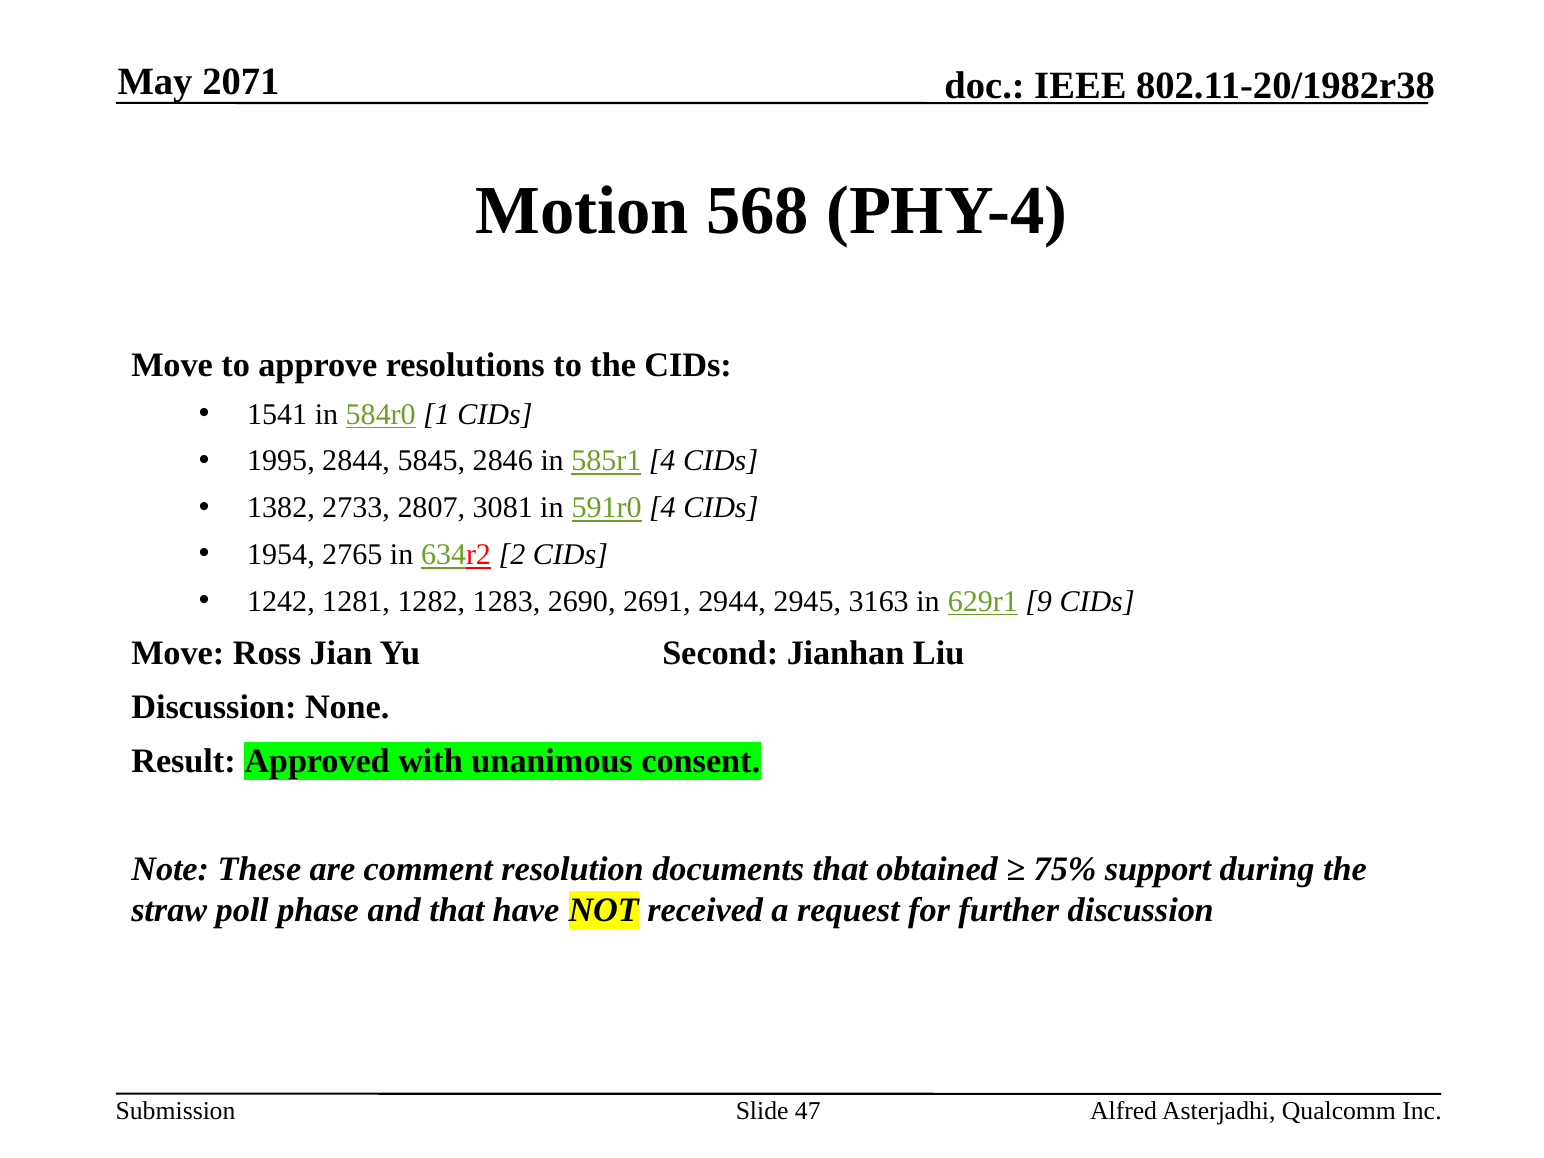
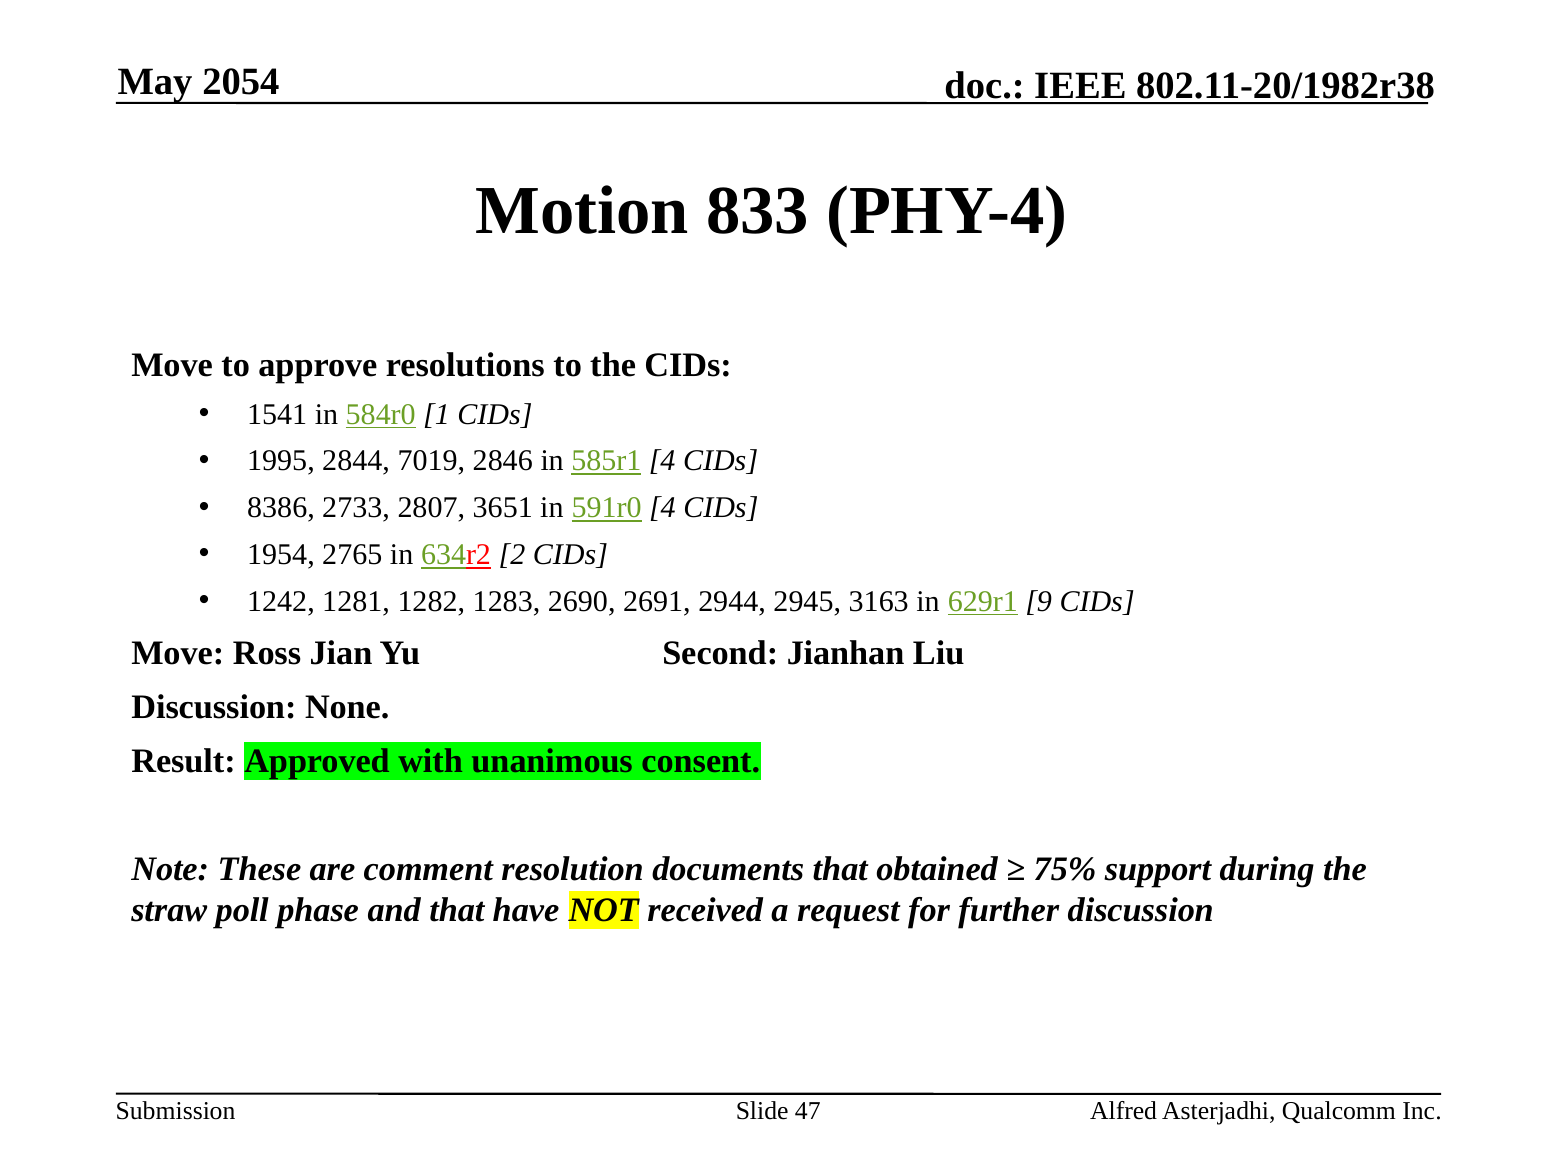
2071: 2071 -> 2054
568: 568 -> 833
5845: 5845 -> 7019
1382: 1382 -> 8386
3081: 3081 -> 3651
